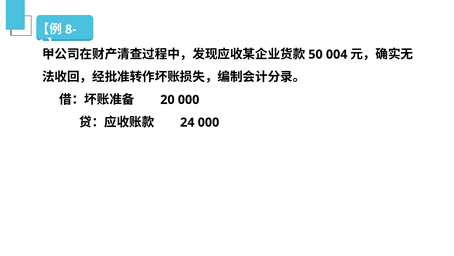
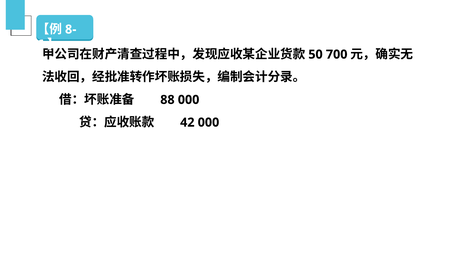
004: 004 -> 700
20: 20 -> 88
24: 24 -> 42
